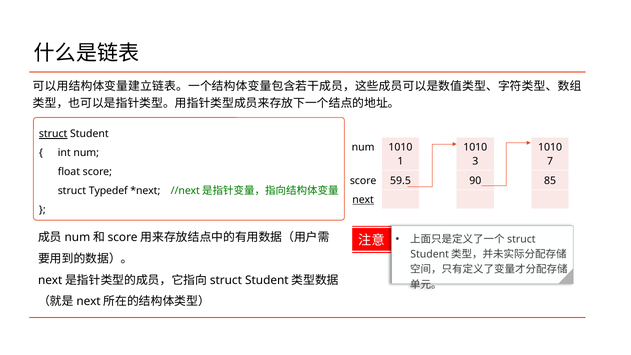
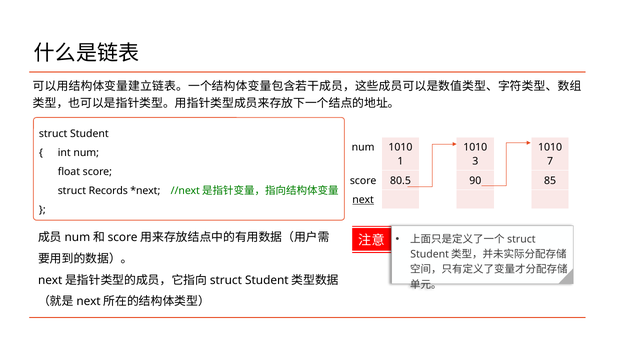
struct at (53, 134) underline: present -> none
59.5: 59.5 -> 80.5
Typedef: Typedef -> Records
